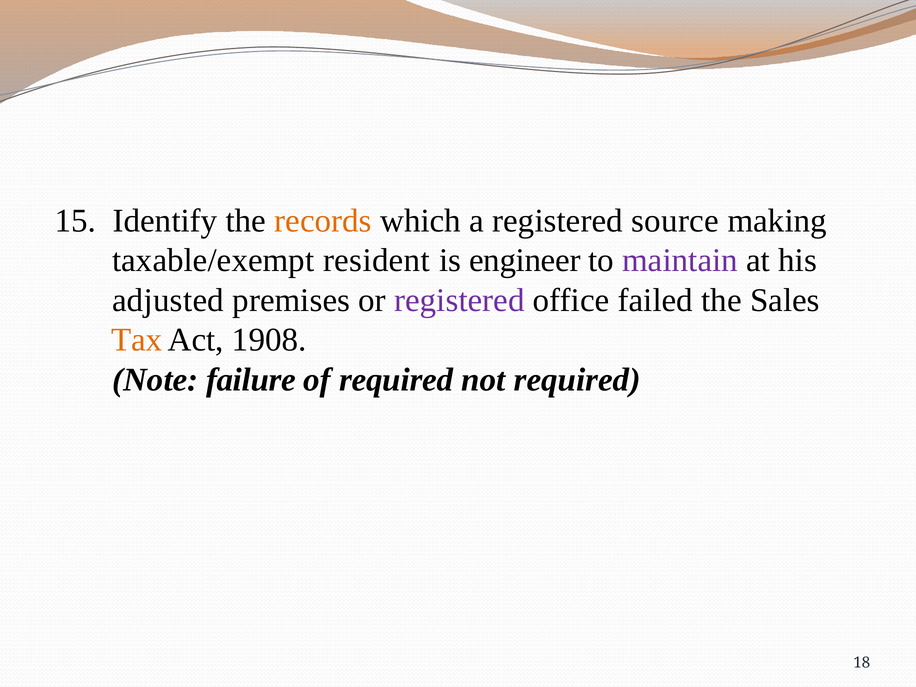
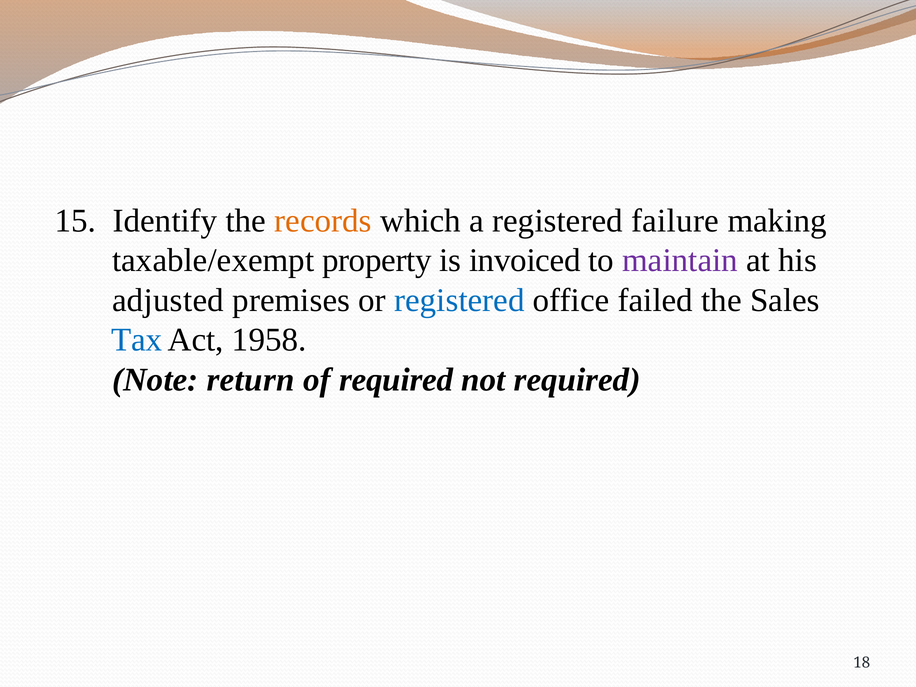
source: source -> failure
resident: resident -> property
engineer: engineer -> invoiced
registered at (459, 300) colour: purple -> blue
Tax colour: orange -> blue
1908: 1908 -> 1958
failure: failure -> return
